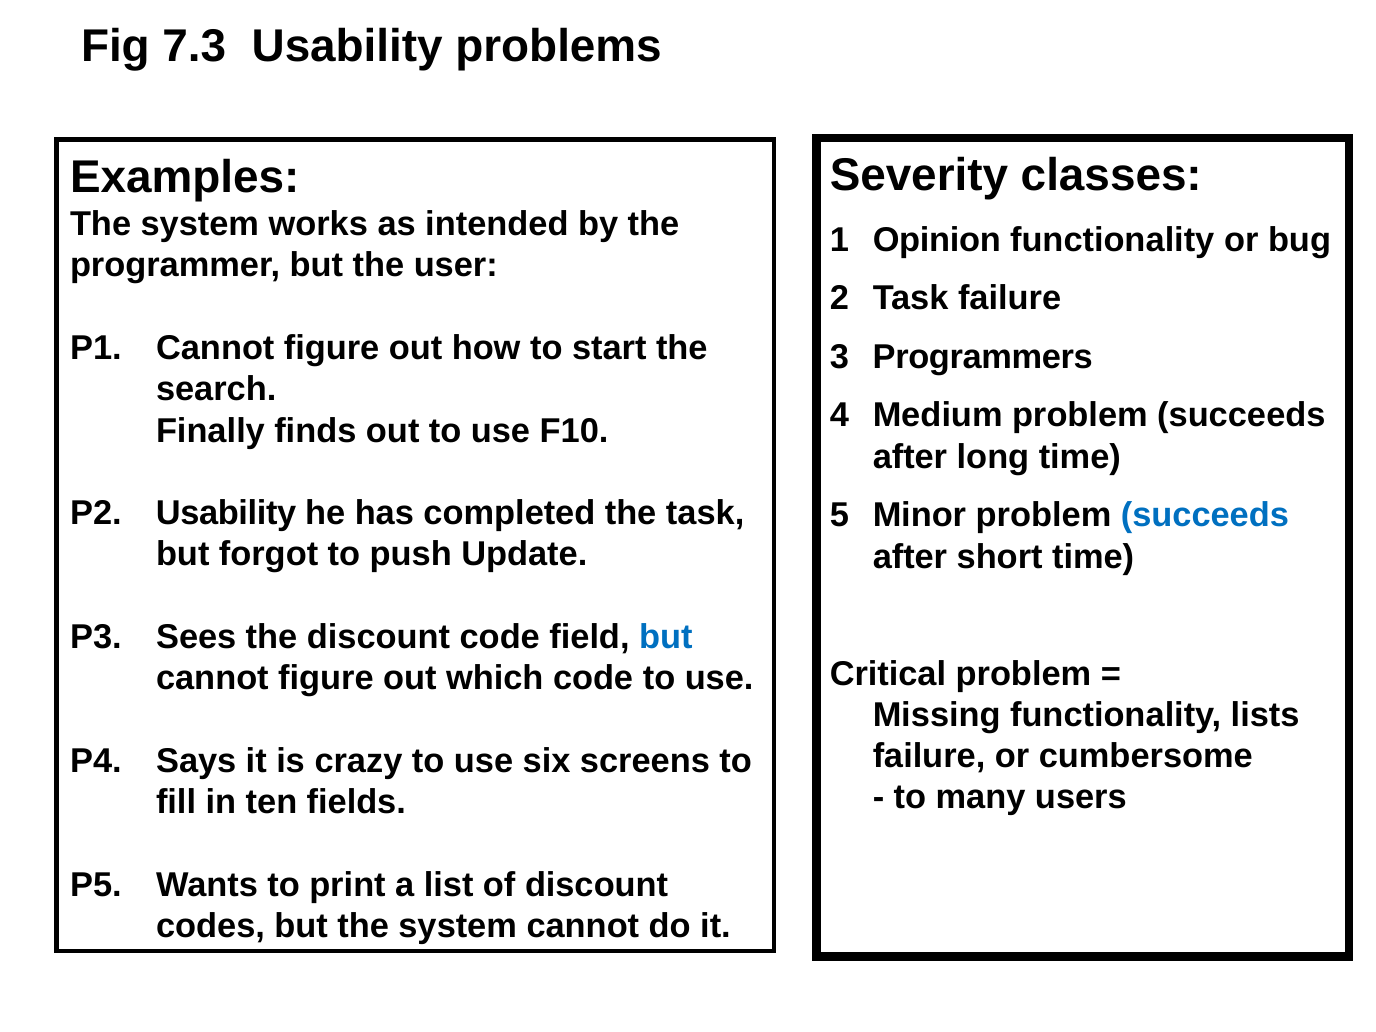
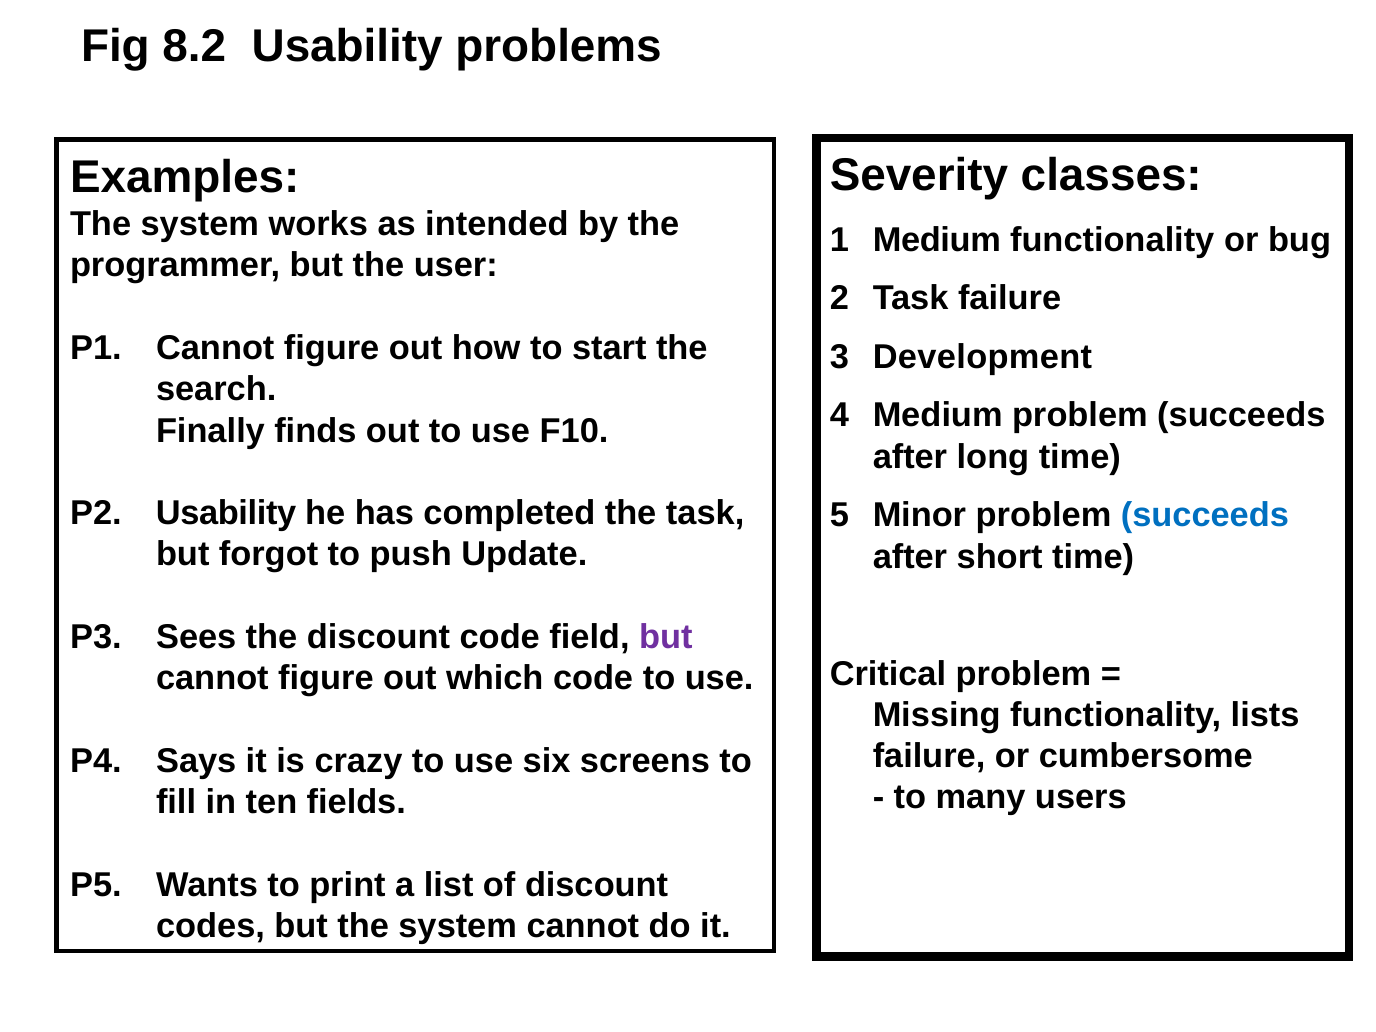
7.3: 7.3 -> 8.2
1 Opinion: Opinion -> Medium
Programmers: Programmers -> Development
but at (666, 637) colour: blue -> purple
